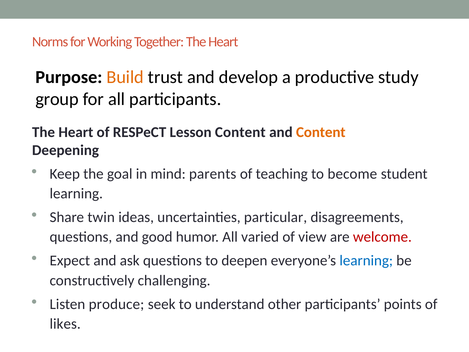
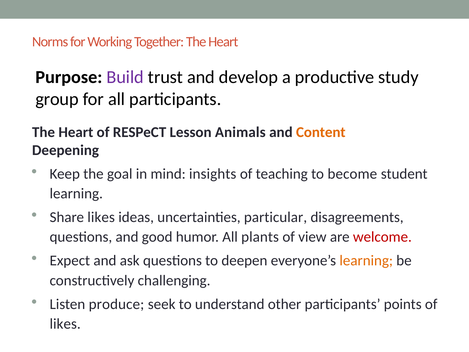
Build colour: orange -> purple
Lesson Content: Content -> Animals
parents: parents -> insights
Share twin: twin -> likes
varied: varied -> plants
learning at (366, 260) colour: blue -> orange
